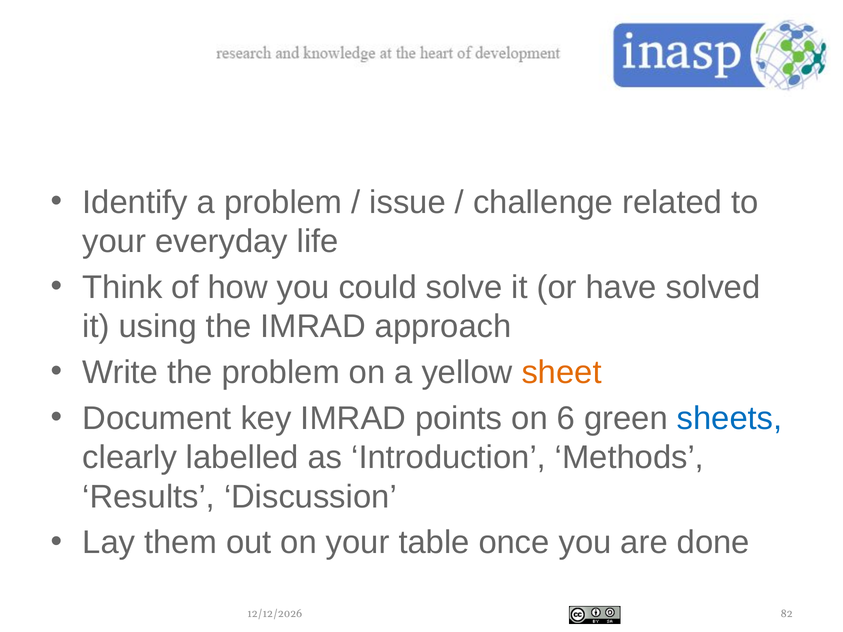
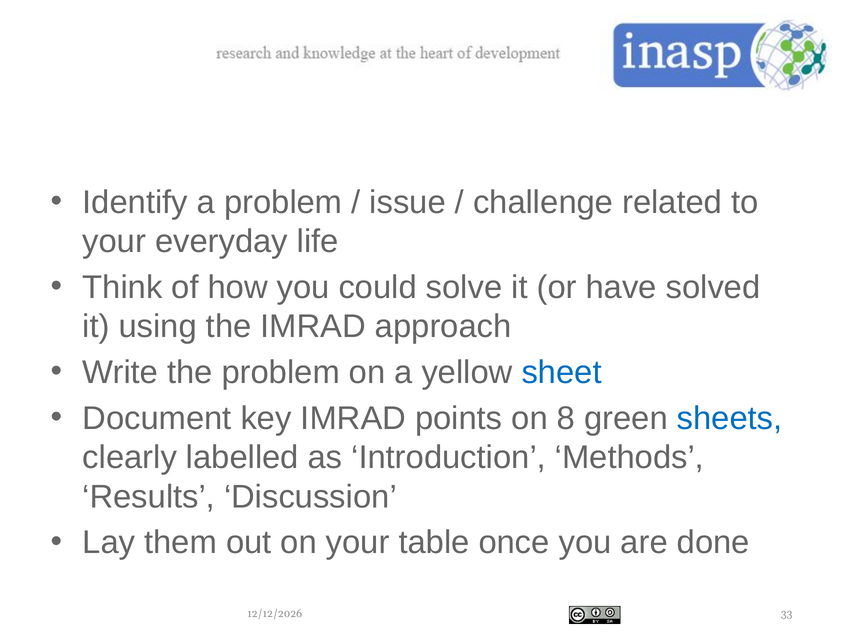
sheet colour: orange -> blue
6: 6 -> 8
82: 82 -> 33
